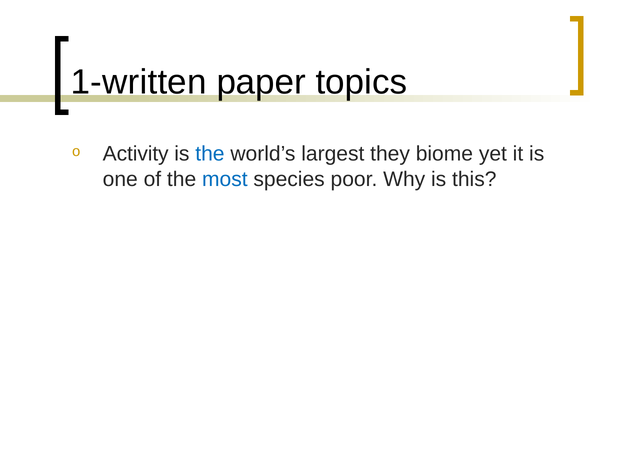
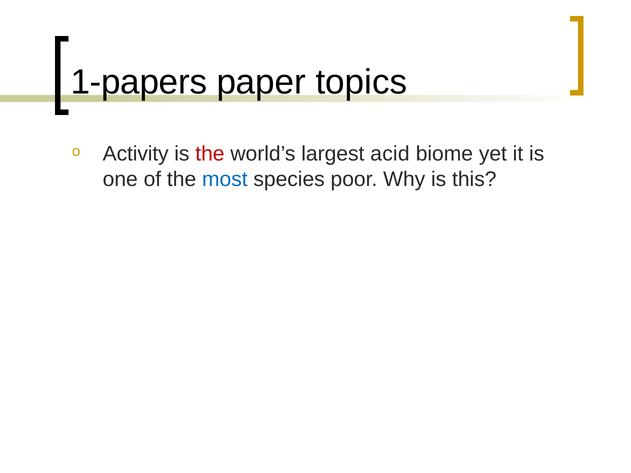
1-written: 1-written -> 1-papers
the at (210, 154) colour: blue -> red
they: they -> acid
